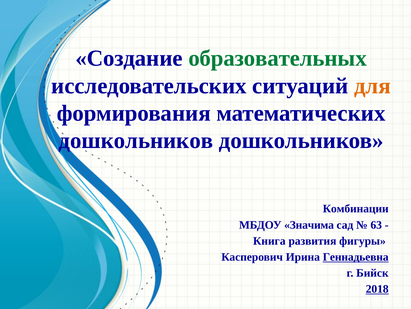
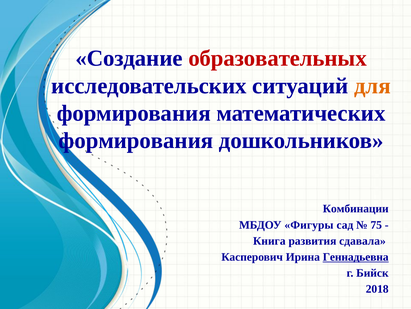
образовательных colour: green -> red
дошкольников at (136, 140): дошкольников -> формирования
Значима: Значима -> Фигуры
63: 63 -> 75
фигуры: фигуры -> сдавала
2018 underline: present -> none
